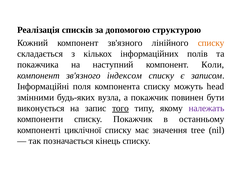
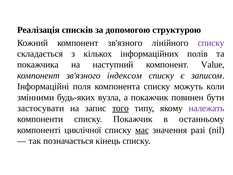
списку at (211, 43) colour: orange -> purple
Коли: Коли -> Value
head: head -> коли
виконується: виконується -> застосувати
має underline: none -> present
tree: tree -> разі
